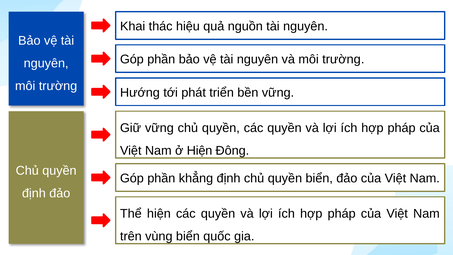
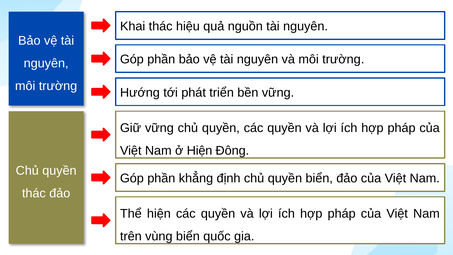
định at (34, 193): định -> thác
